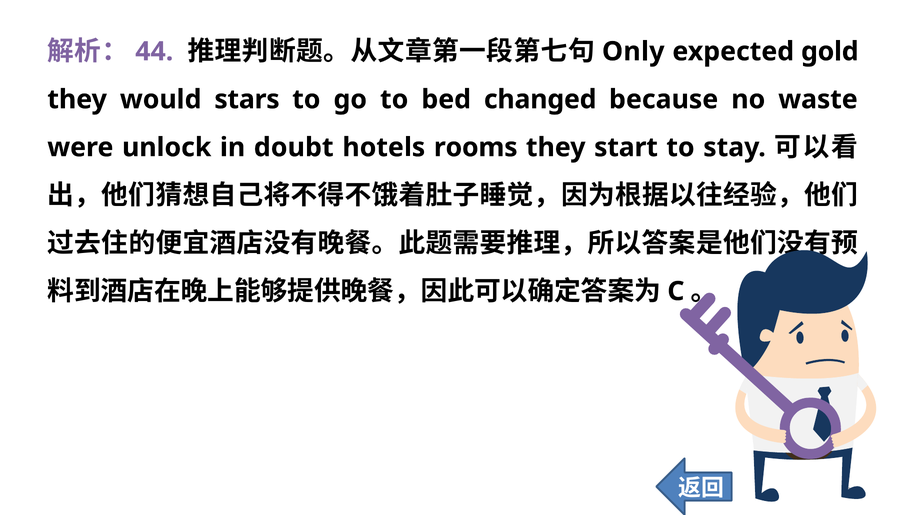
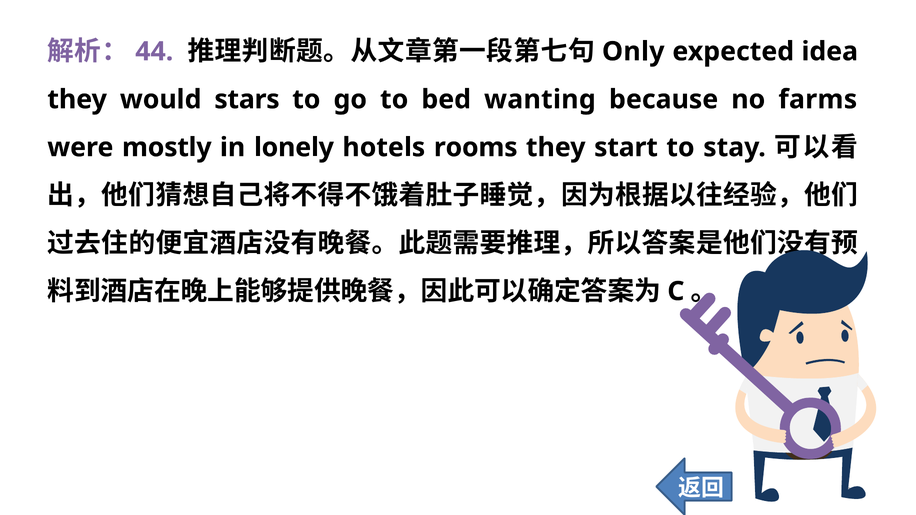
gold: gold -> idea
changed: changed -> wanting
waste: waste -> farms
unlock: unlock -> mostly
doubt: doubt -> lonely
